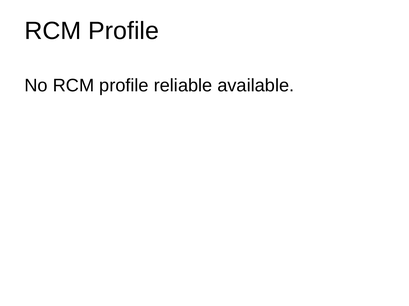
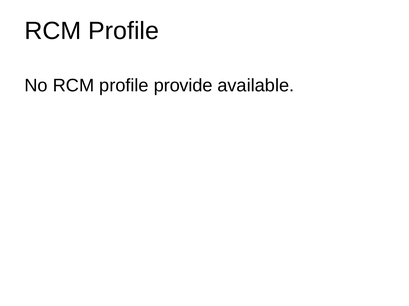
reliable: reliable -> provide
